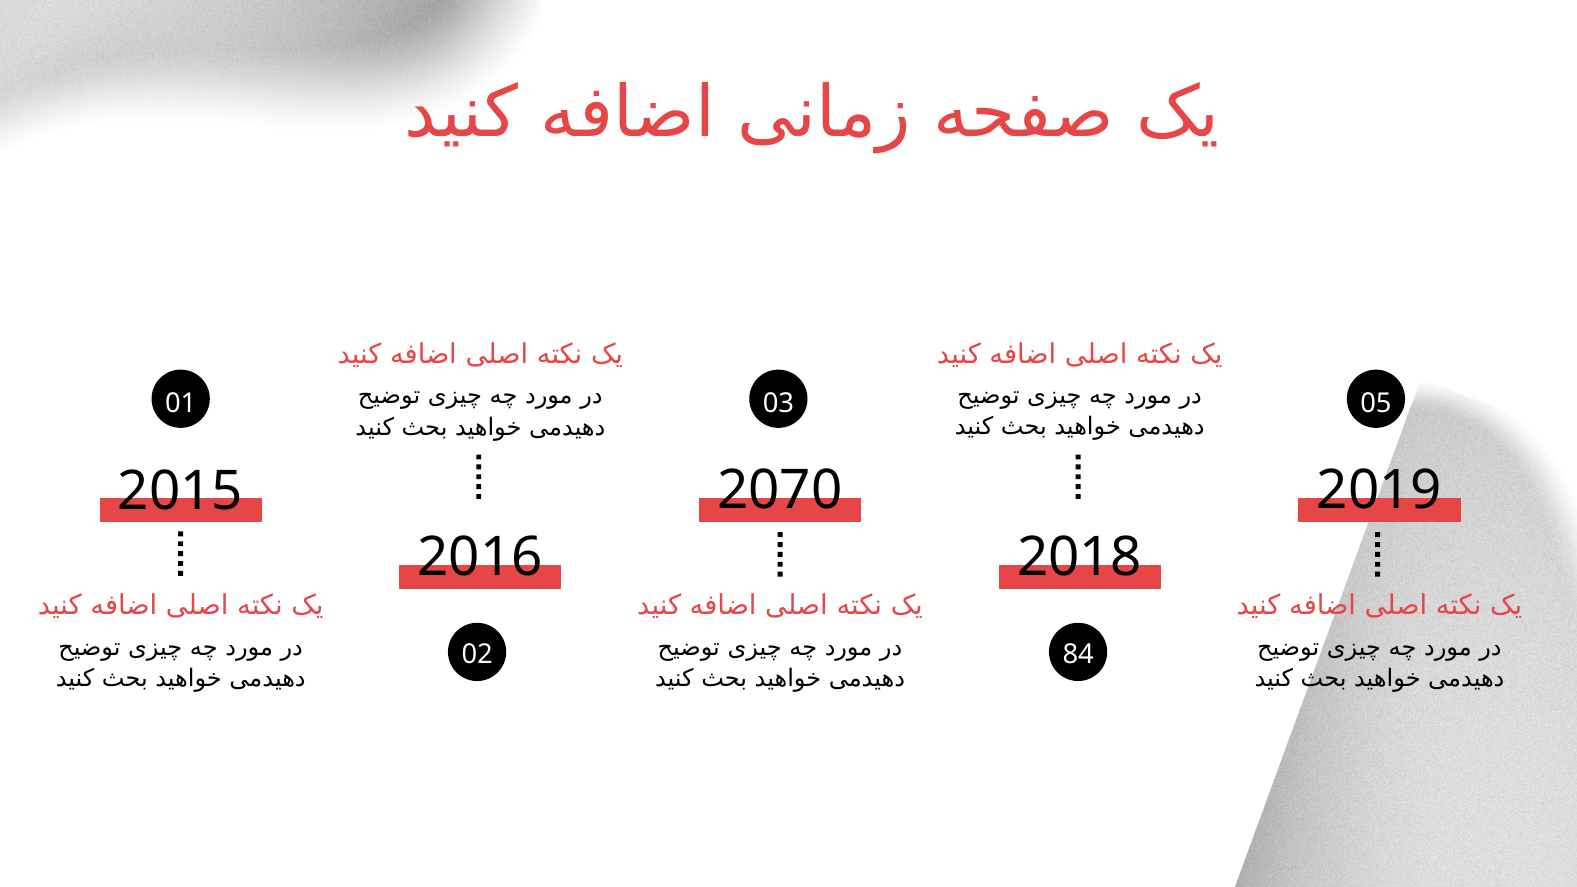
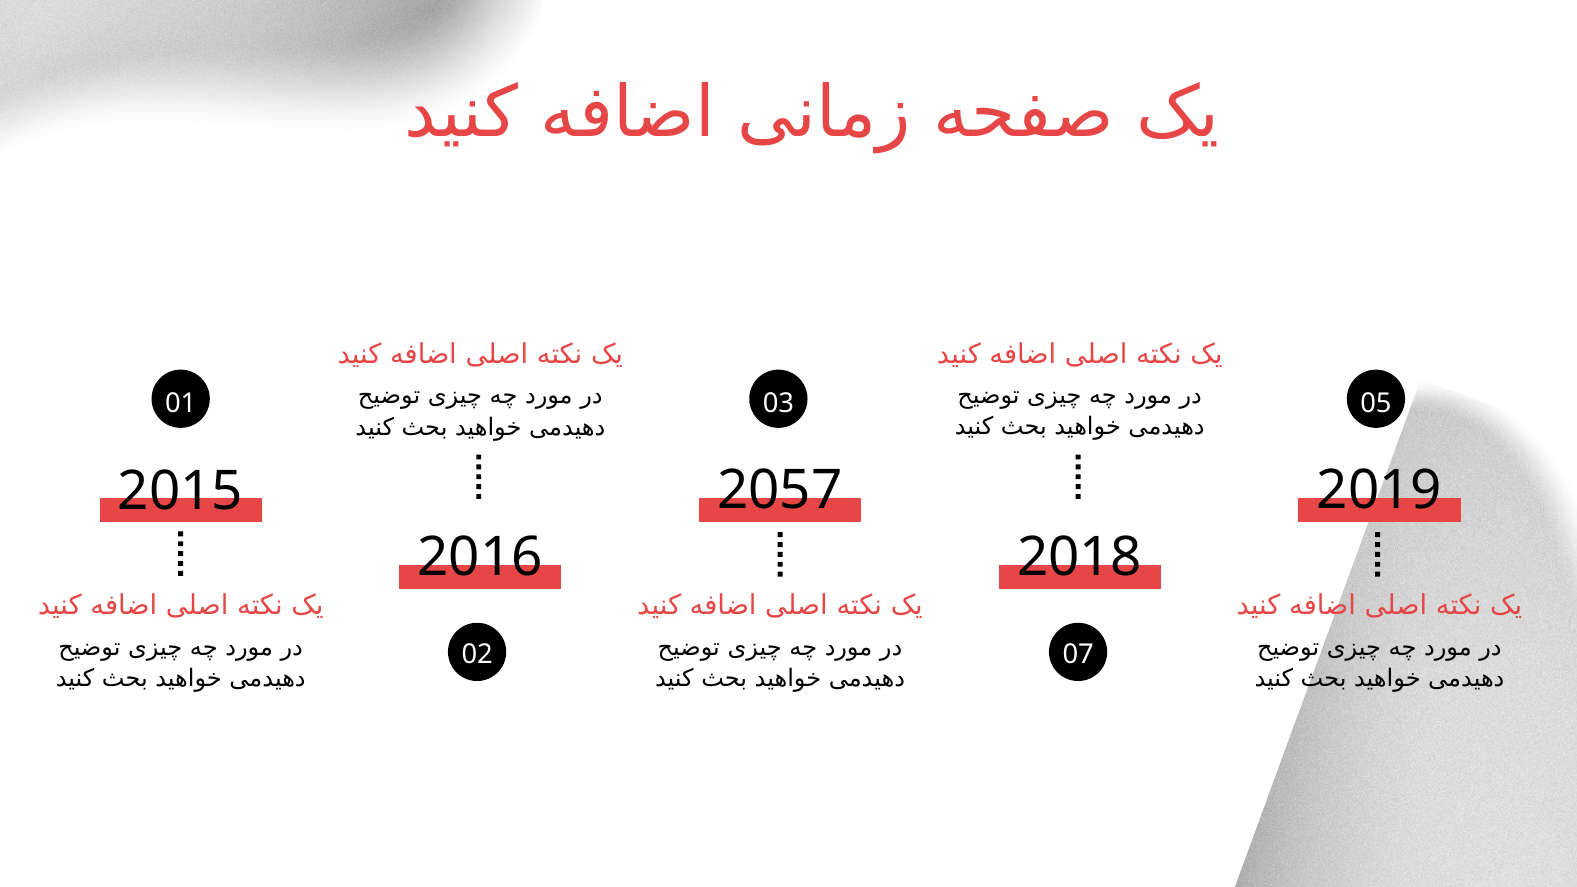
2070: 2070 -> 2057
84: 84 -> 07
